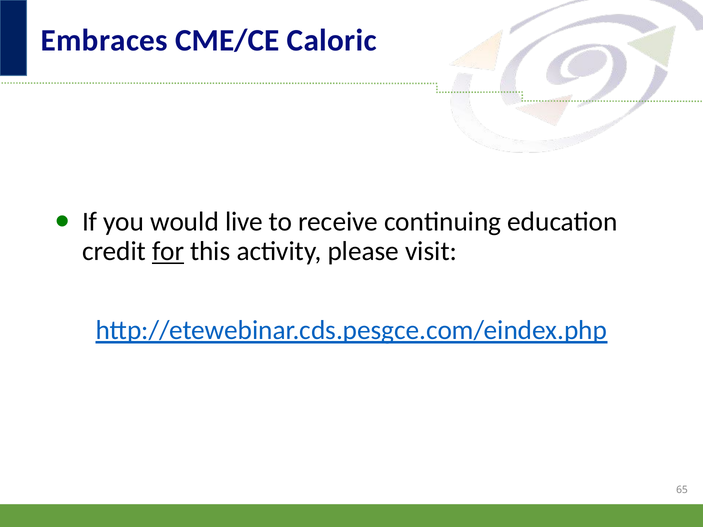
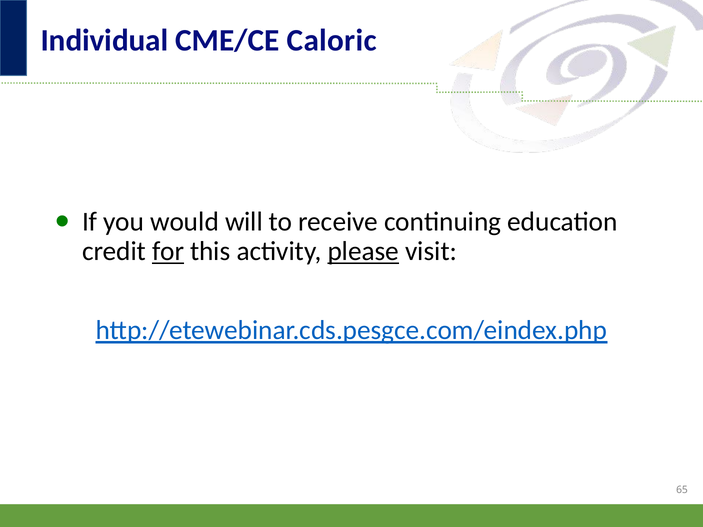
Embraces: Embraces -> Individual
live: live -> will
please underline: none -> present
